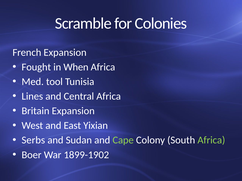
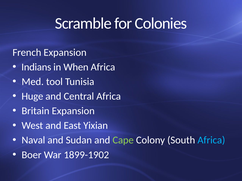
Fought: Fought -> Indians
Lines: Lines -> Huge
Serbs: Serbs -> Naval
Africa at (211, 141) colour: light green -> light blue
